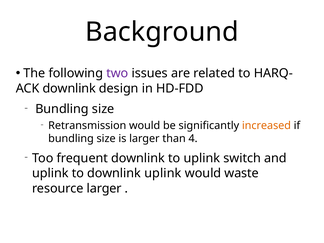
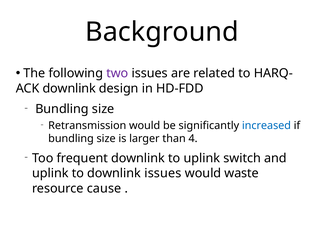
increased colour: orange -> blue
downlink uplink: uplink -> issues
resource larger: larger -> cause
